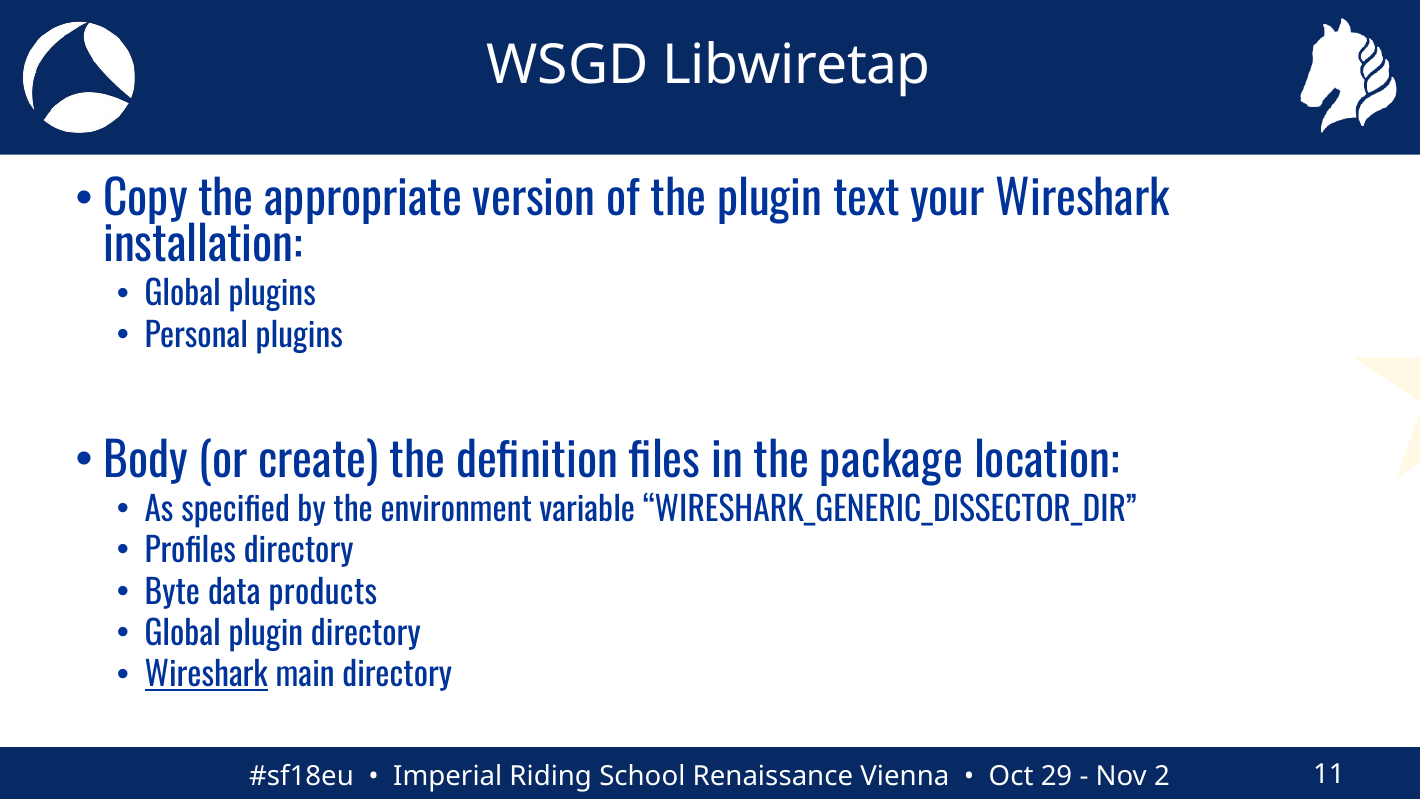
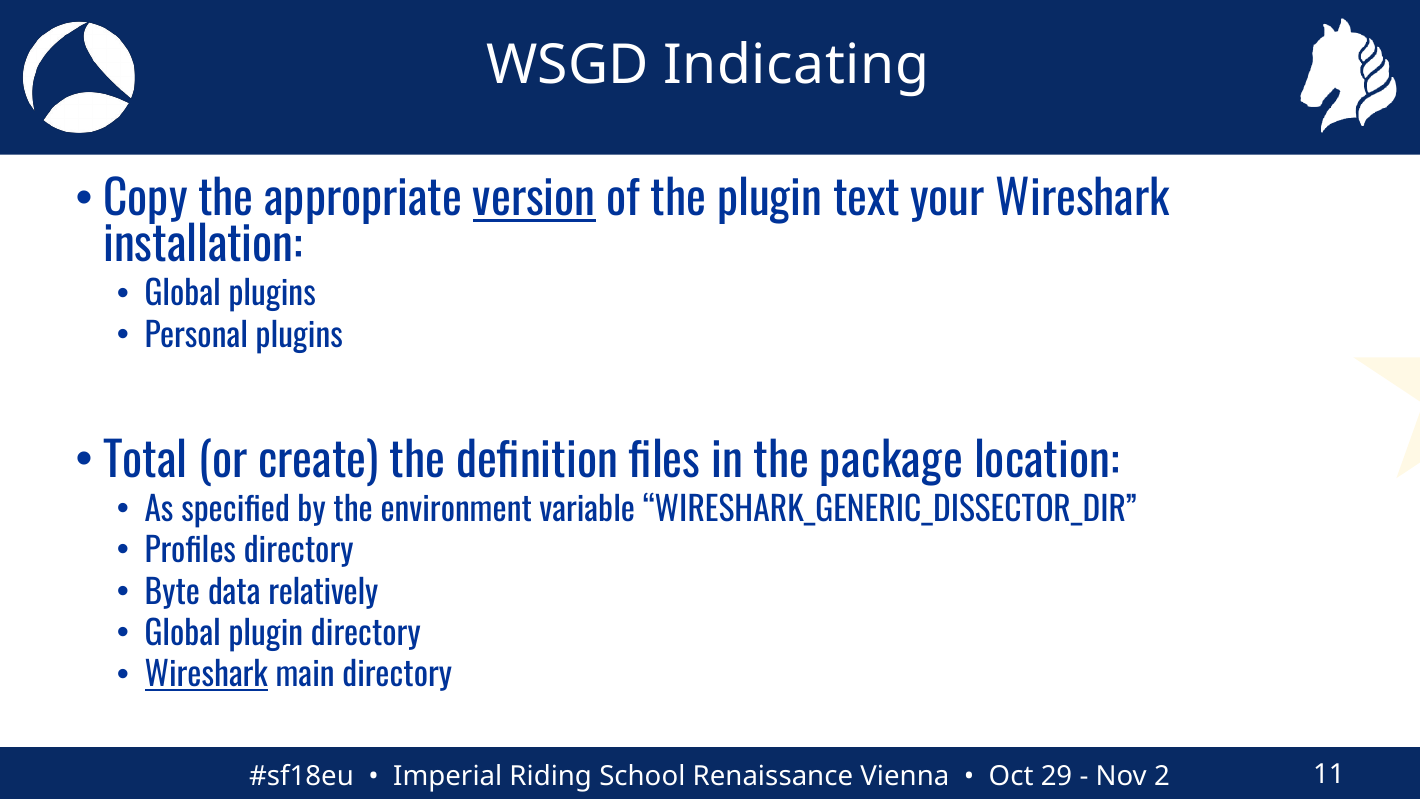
Libwiretap: Libwiretap -> Indicating
version underline: none -> present
Body: Body -> Total
products: products -> relatively
